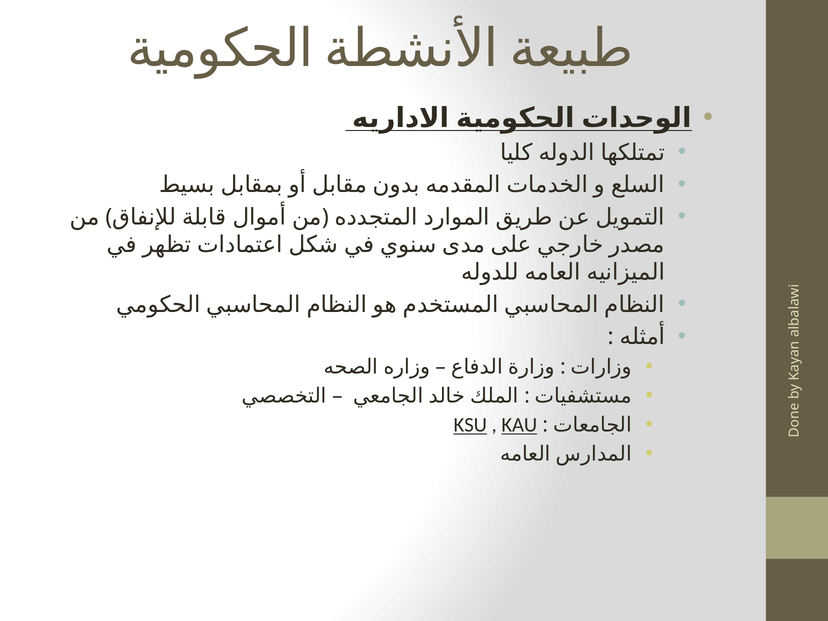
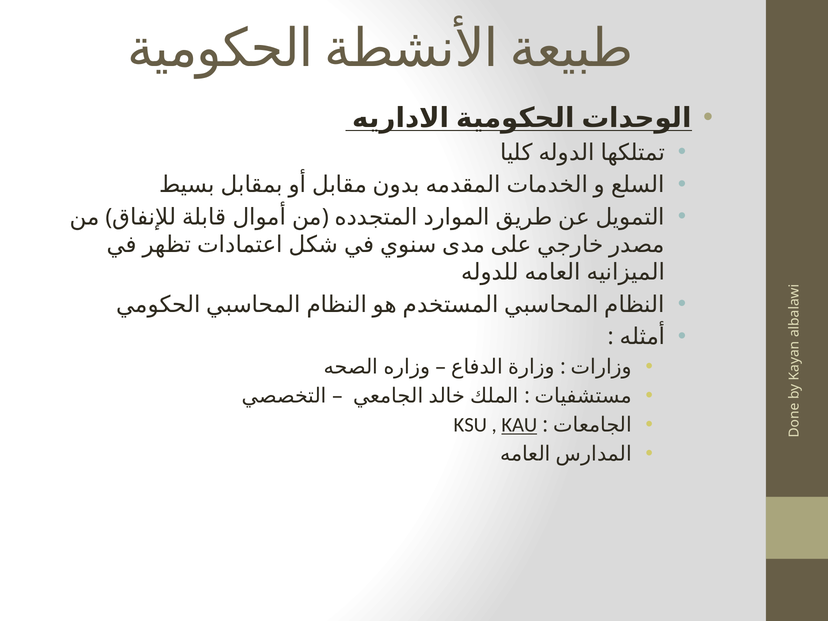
KSU underline: present -> none
